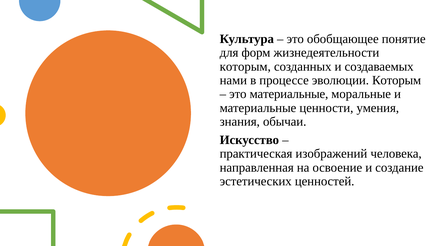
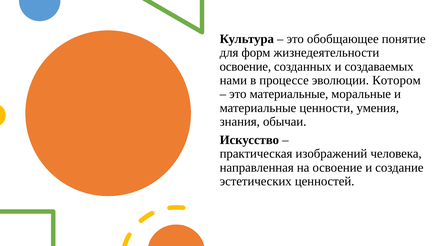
которым at (245, 66): которым -> освоение
эволюции Которым: Которым -> Котором
